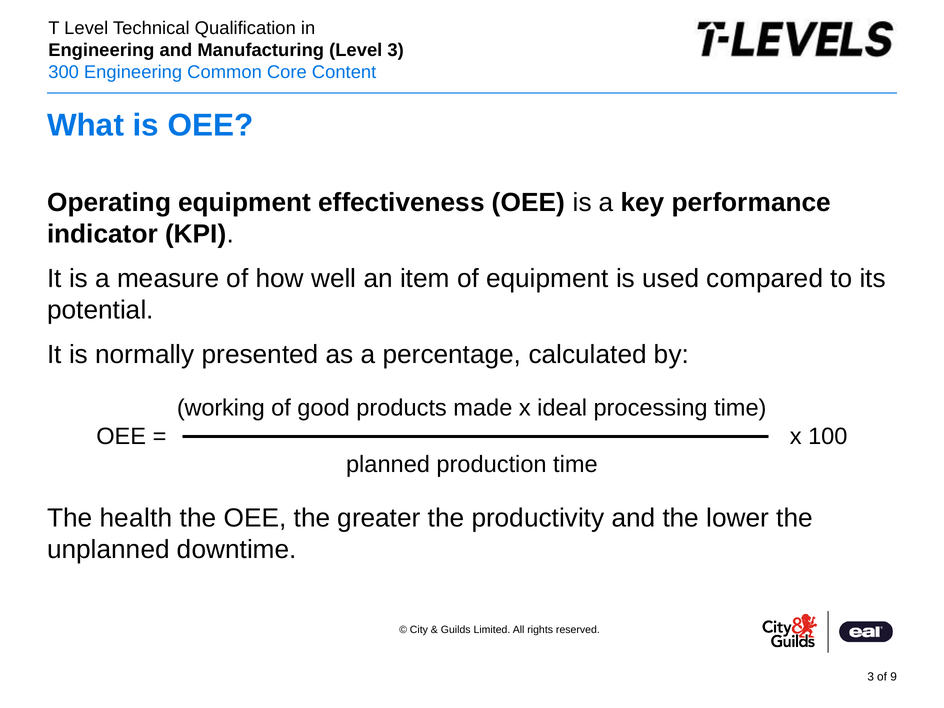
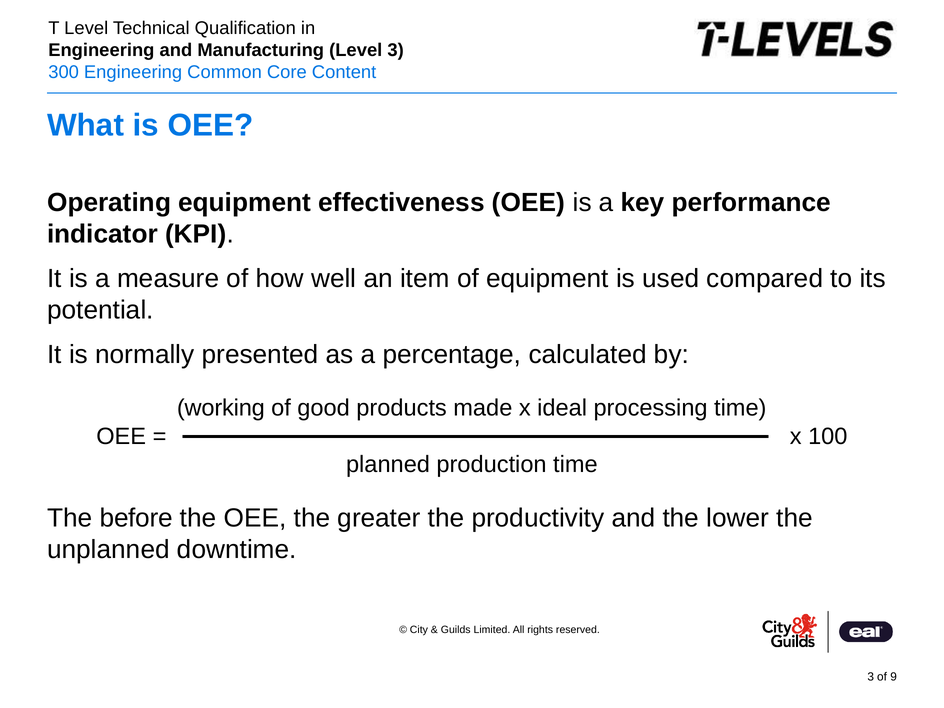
health: health -> before
